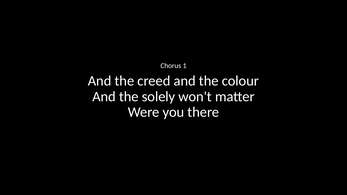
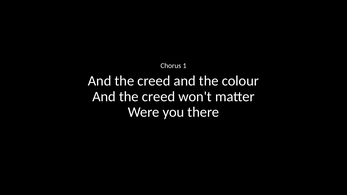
solely at (159, 97): solely -> creed
